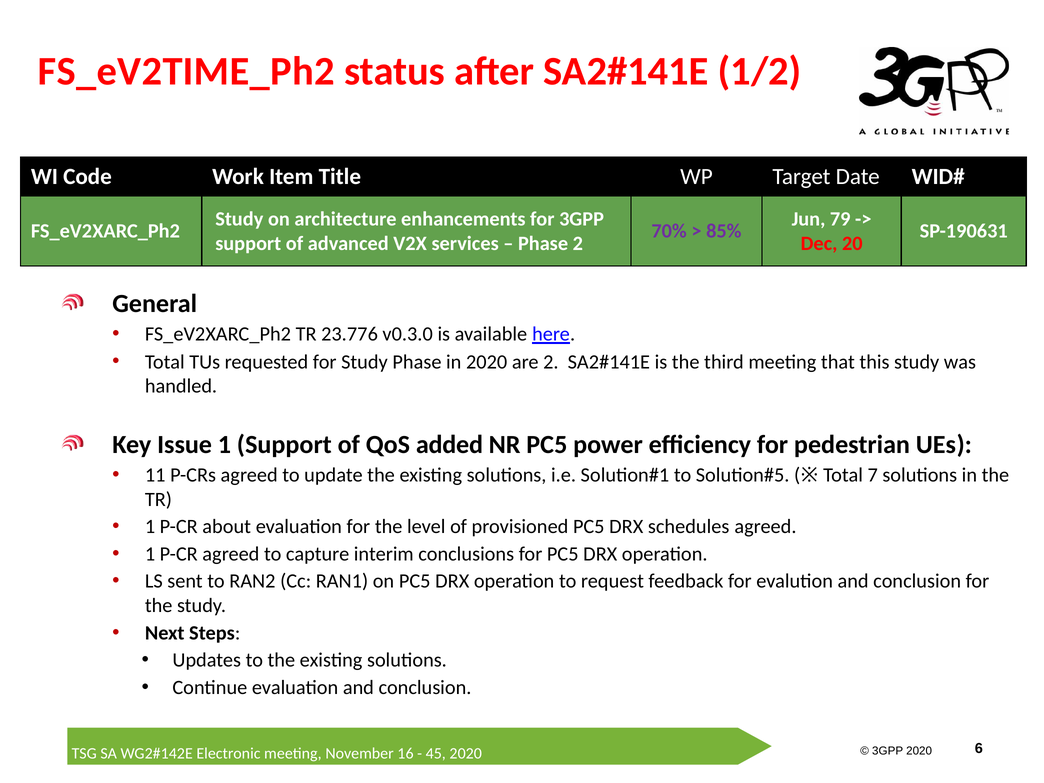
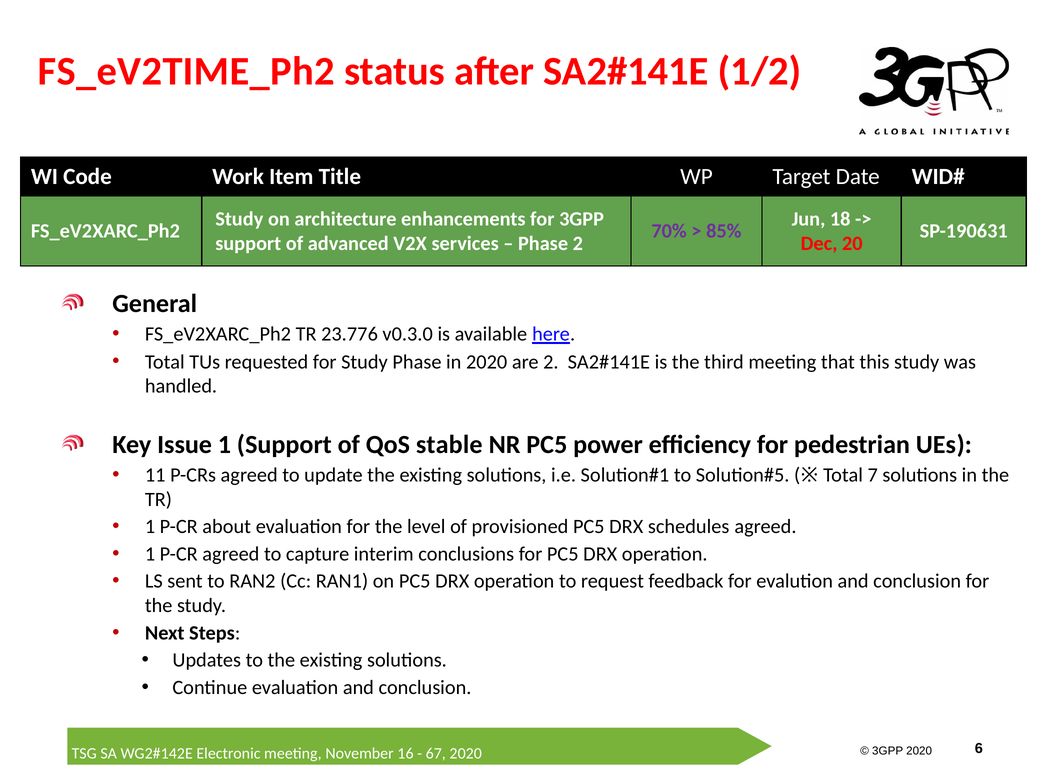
79: 79 -> 18
added: added -> stable
45: 45 -> 67
